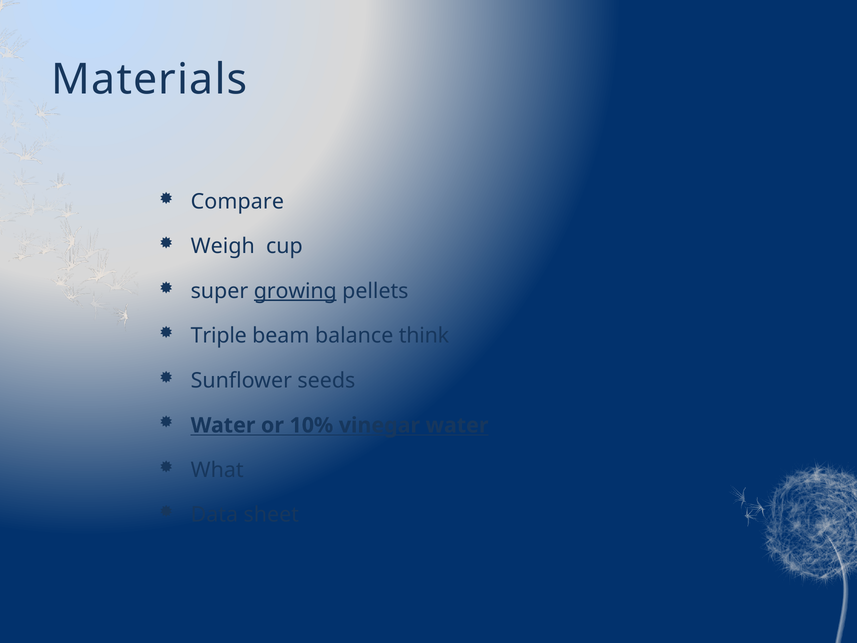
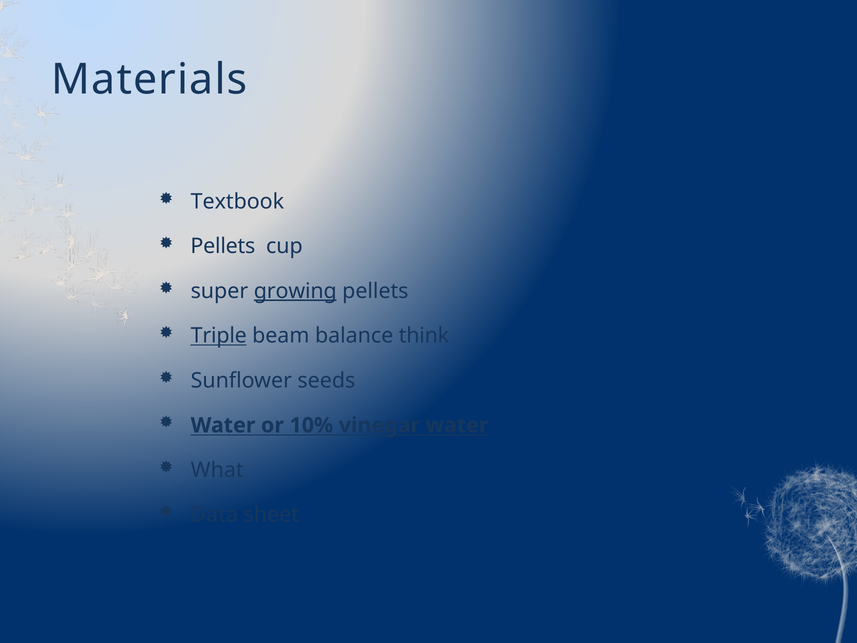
Compare: Compare -> Textbook
Weigh at (223, 246): Weigh -> Pellets
Triple underline: none -> present
